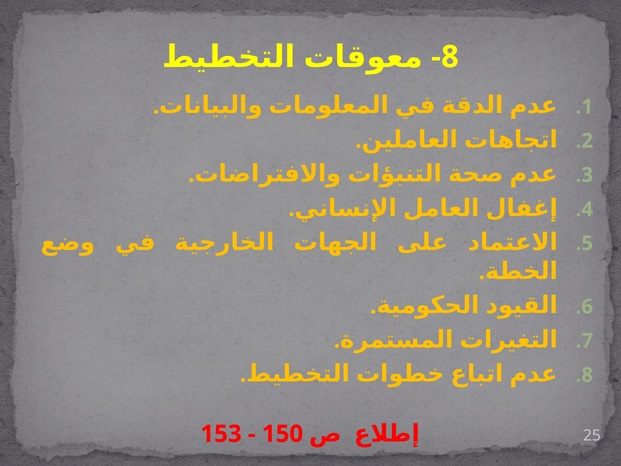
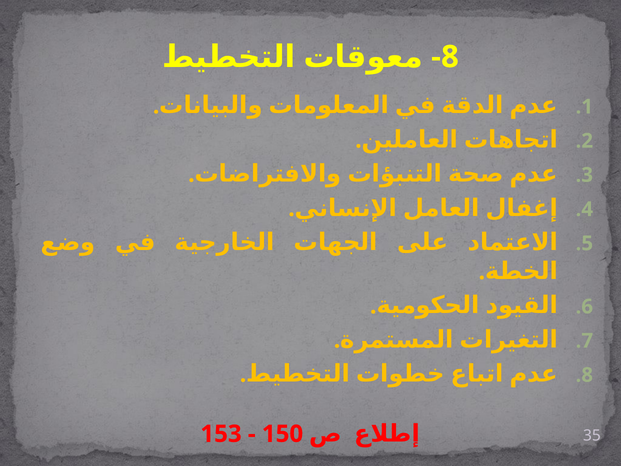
25: 25 -> 35
